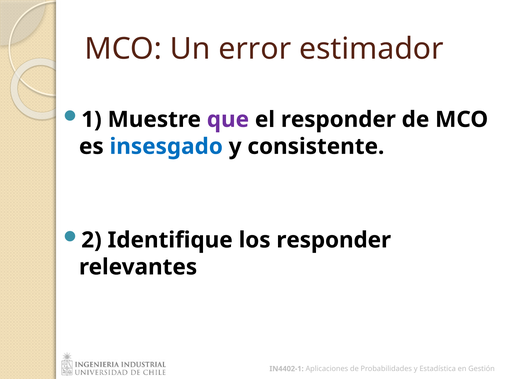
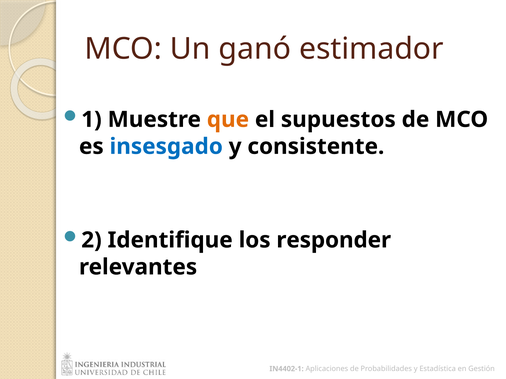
error: error -> ganó
que colour: purple -> orange
el responder: responder -> supuestos
